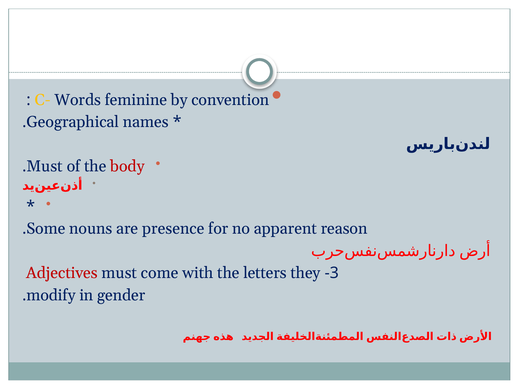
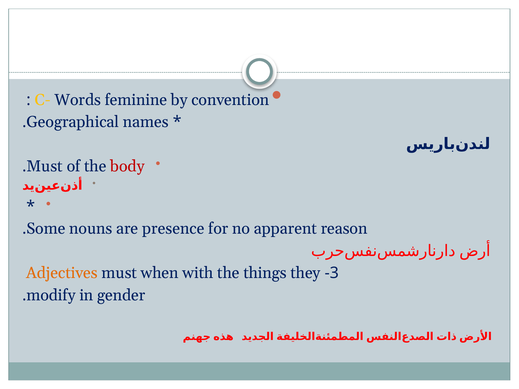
Adjectives colour: red -> orange
come: come -> when
letters: letters -> things
